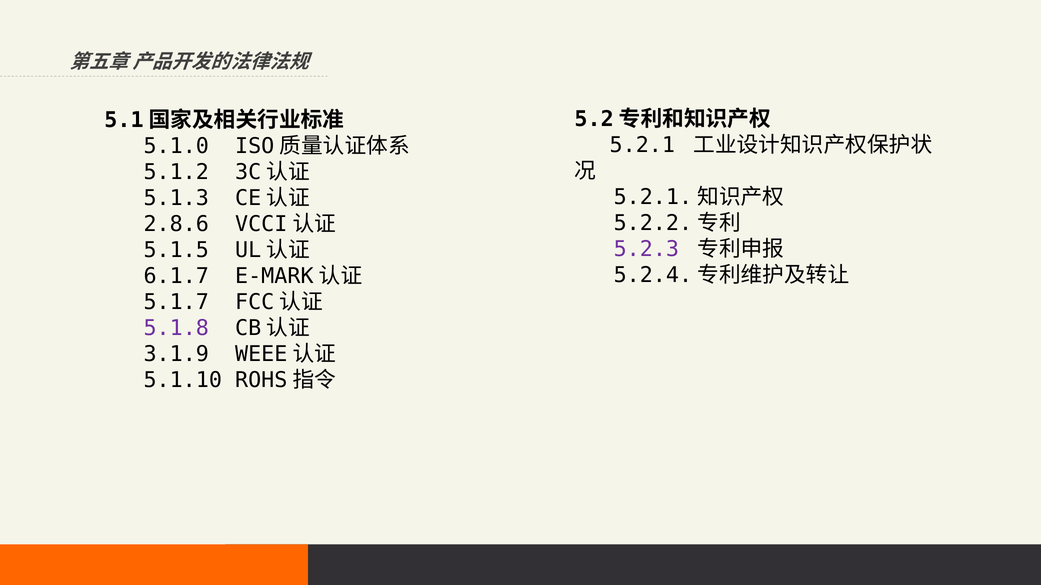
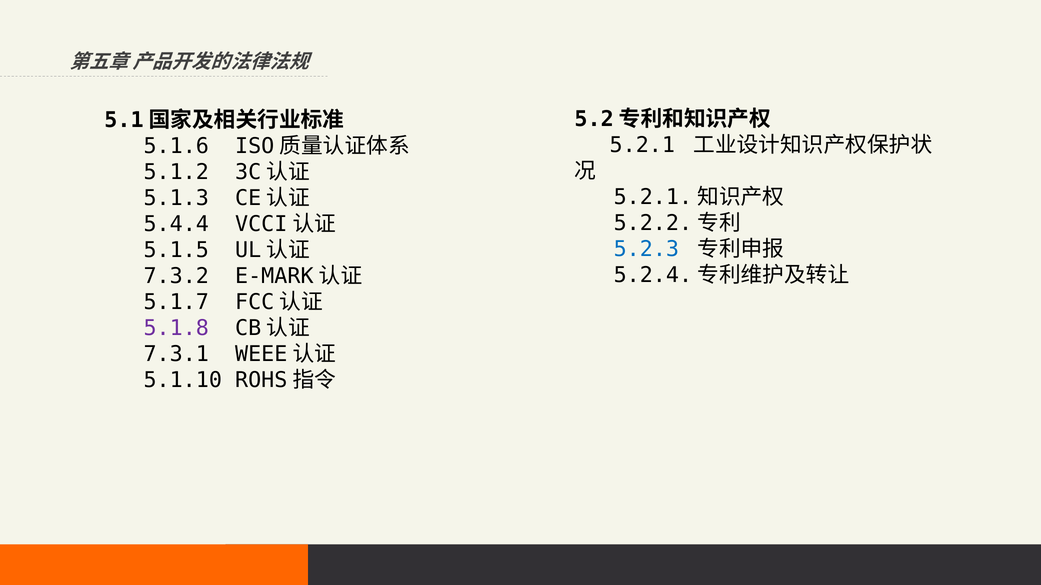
5.1.0: 5.1.0 -> 5.1.6
2.8.6: 2.8.6 -> 5.4.4
5.2.3 colour: purple -> blue
6.1.7: 6.1.7 -> 7.3.2
3.1.9: 3.1.9 -> 7.3.1
